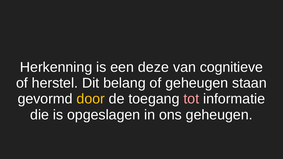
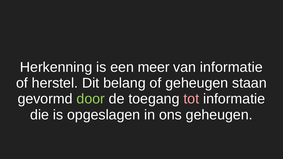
deze: deze -> meer
van cognitieve: cognitieve -> informatie
door colour: yellow -> light green
